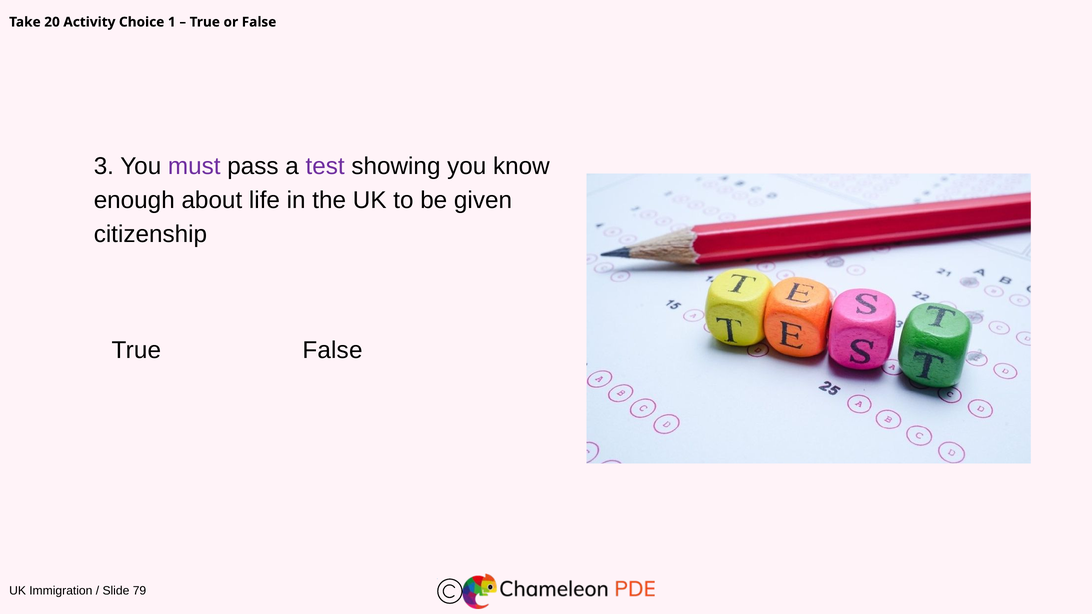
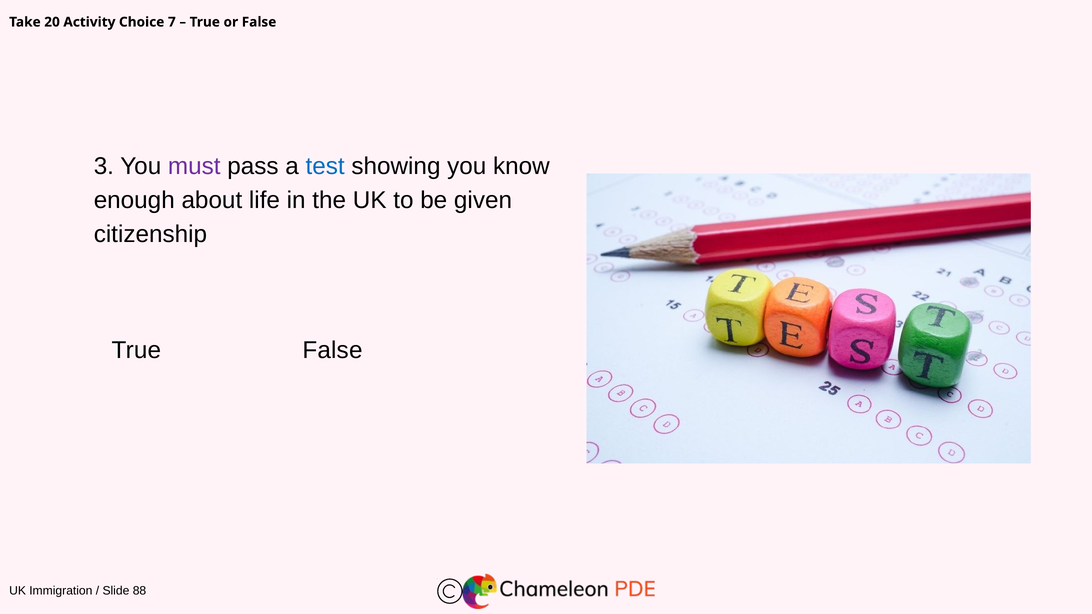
1: 1 -> 7
test colour: purple -> blue
79: 79 -> 88
